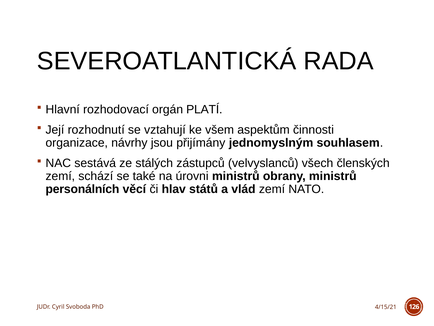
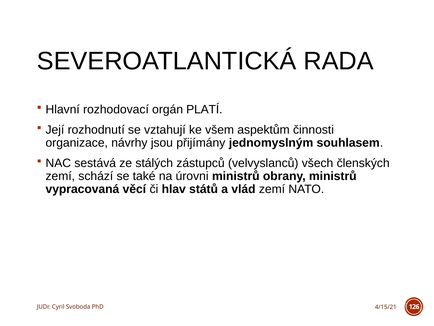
personálních: personálních -> vypracovaná
